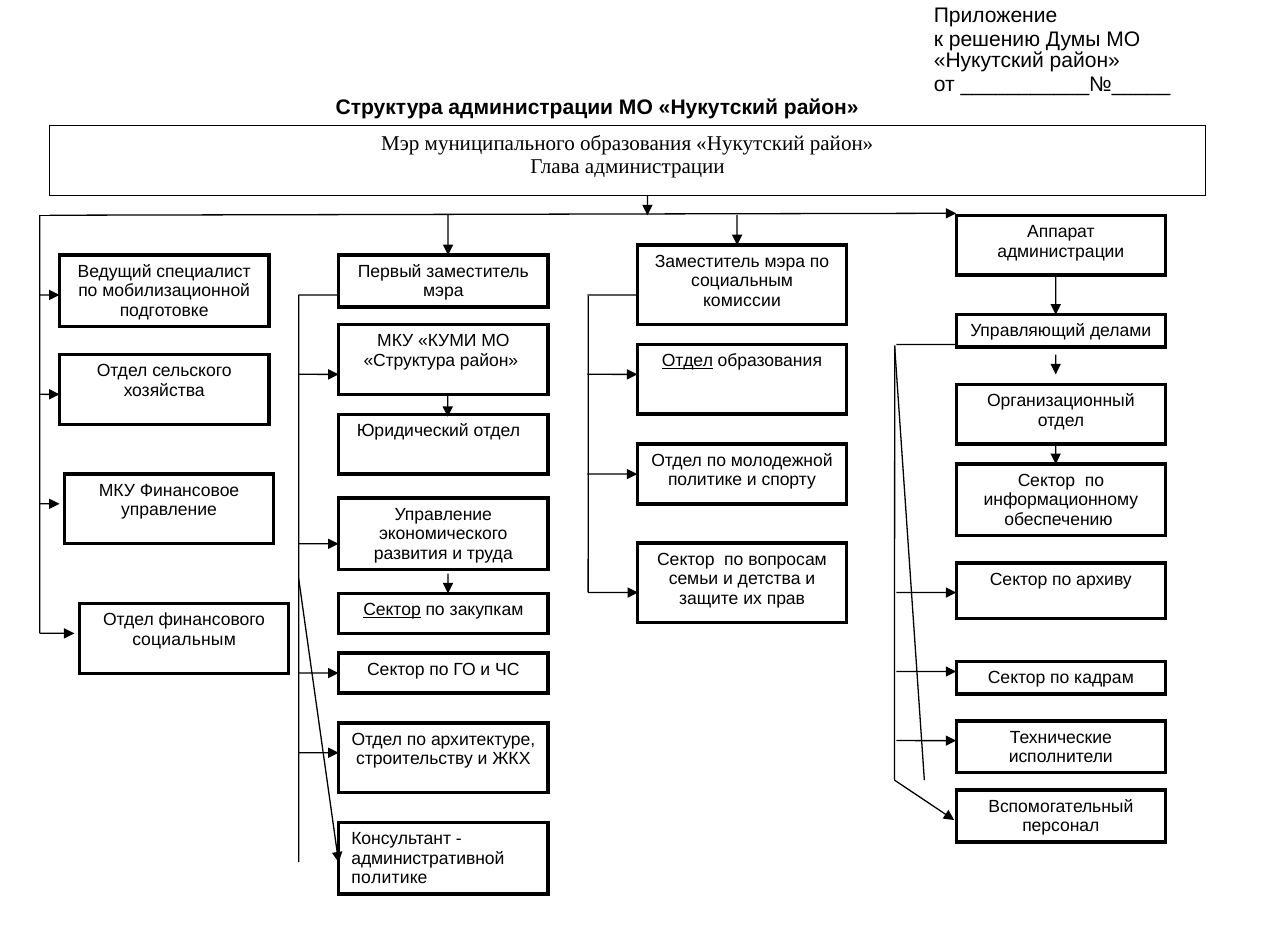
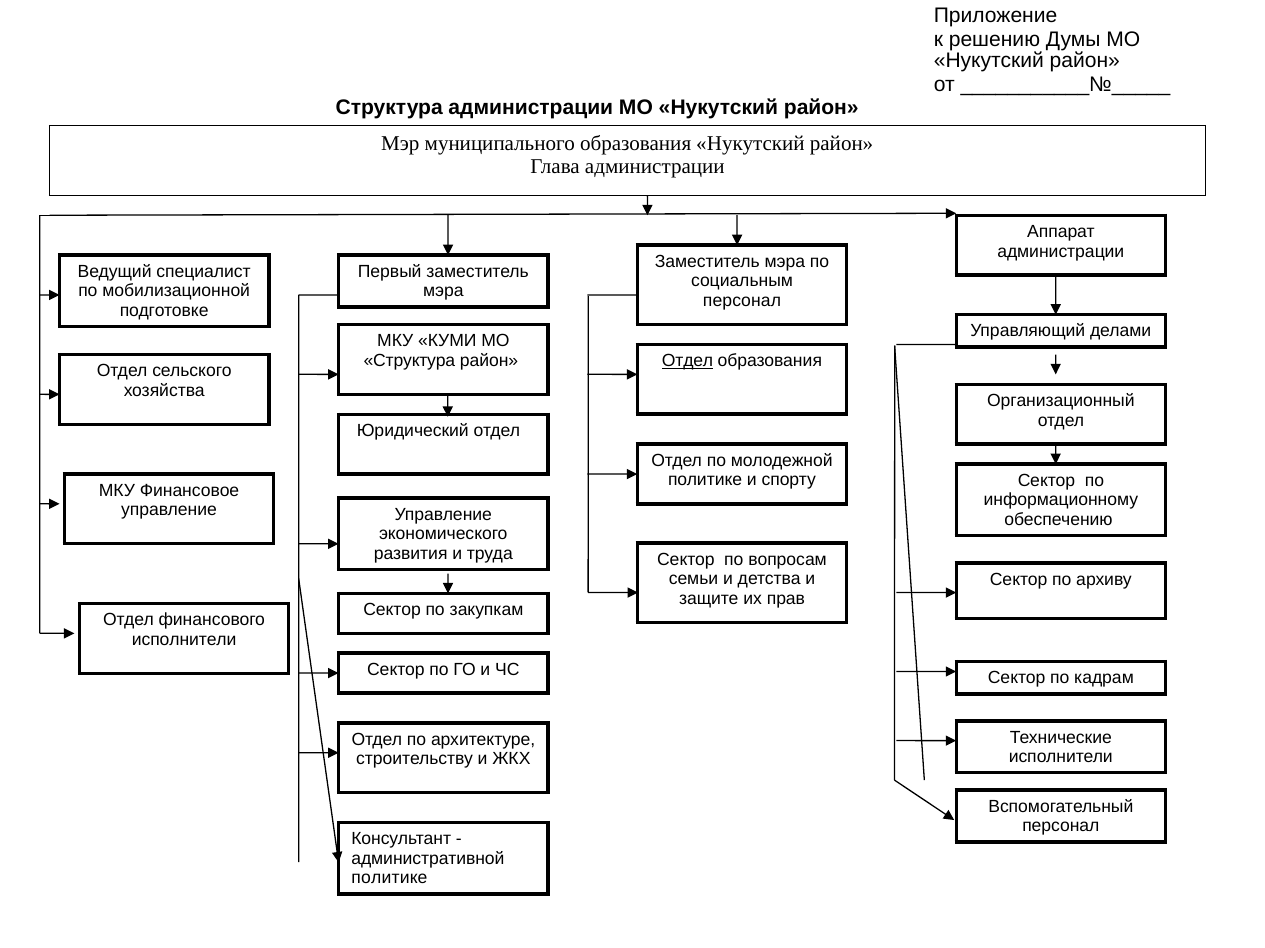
комиссии at (742, 301): комиссии -> персонал
Сектор at (392, 610) underline: present -> none
социальным at (184, 640): социальным -> исполнители
